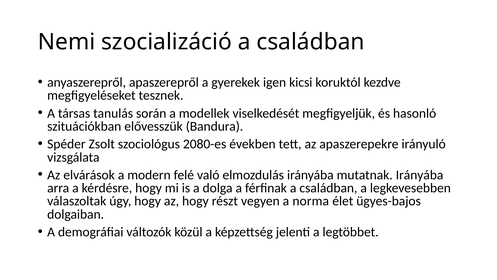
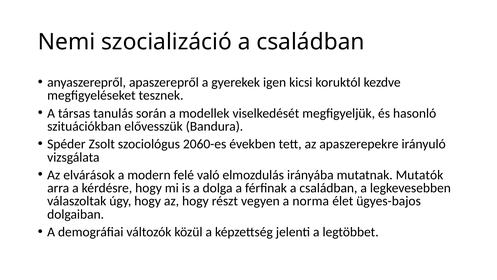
2080-es: 2080-es -> 2060-es
mutatnak Irányába: Irányába -> Mutatók
